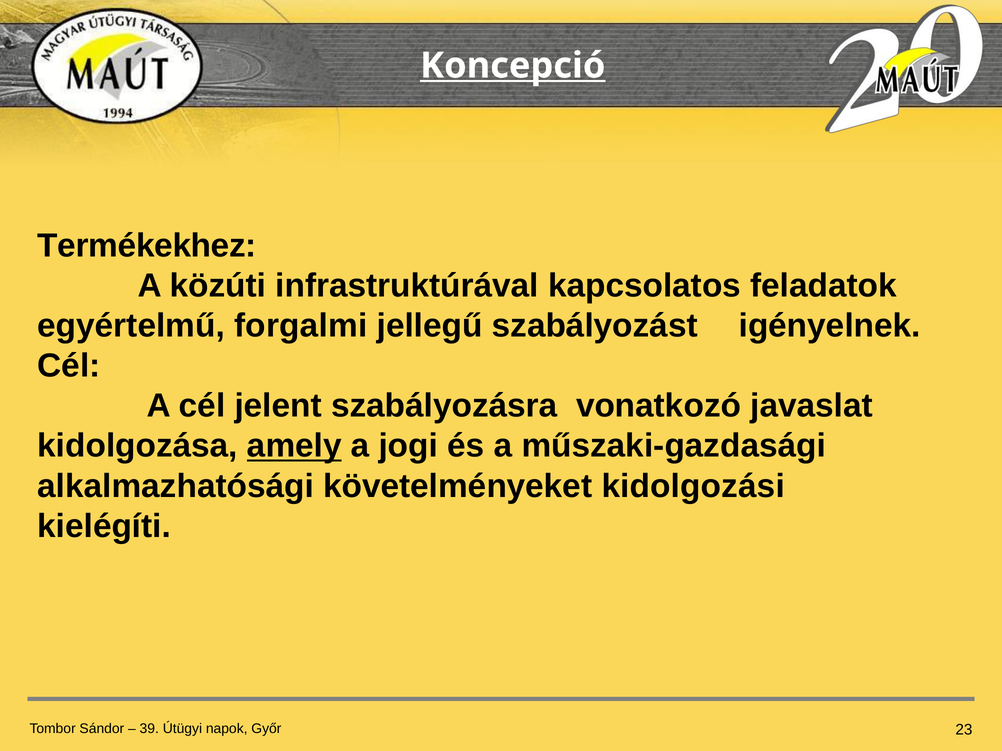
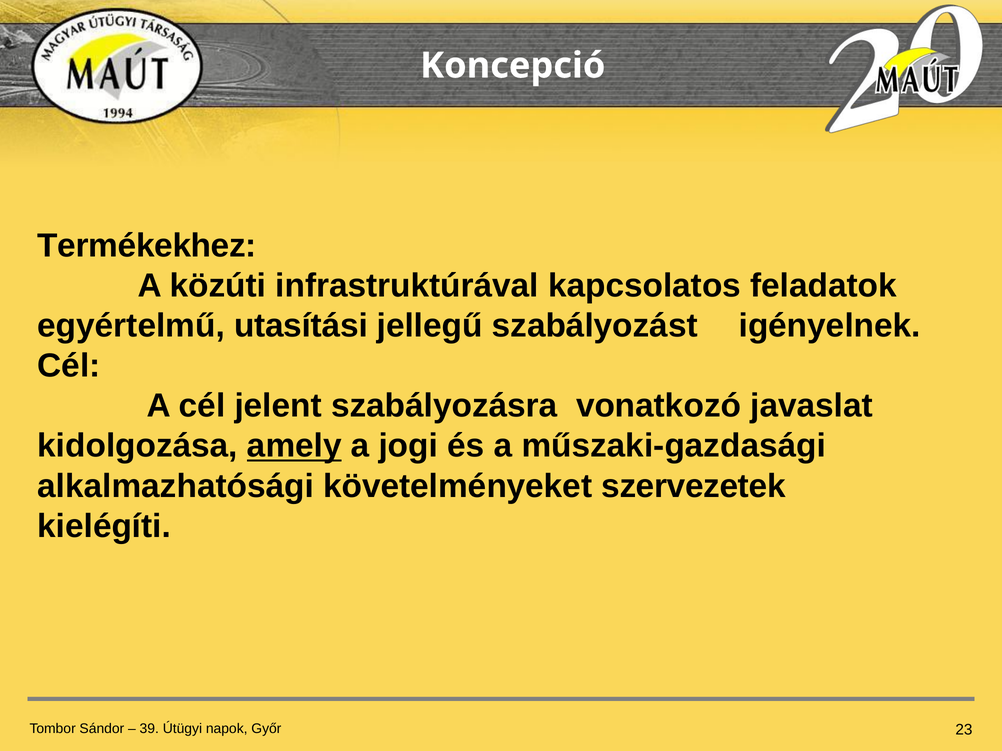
Koncepció underline: present -> none
forgalmi: forgalmi -> utasítási
kidolgozási: kidolgozási -> szervezetek
